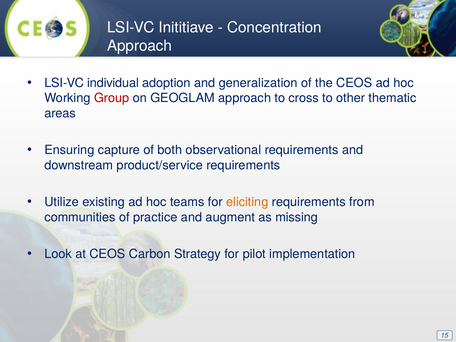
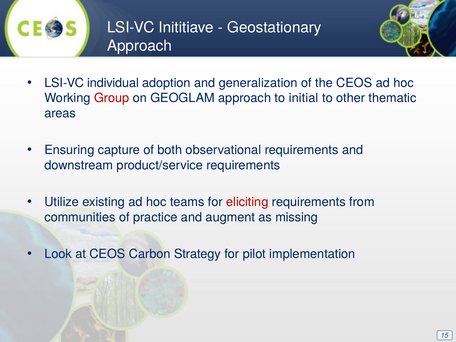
Concentration: Concentration -> Geostationary
cross: cross -> initial
eliciting colour: orange -> red
